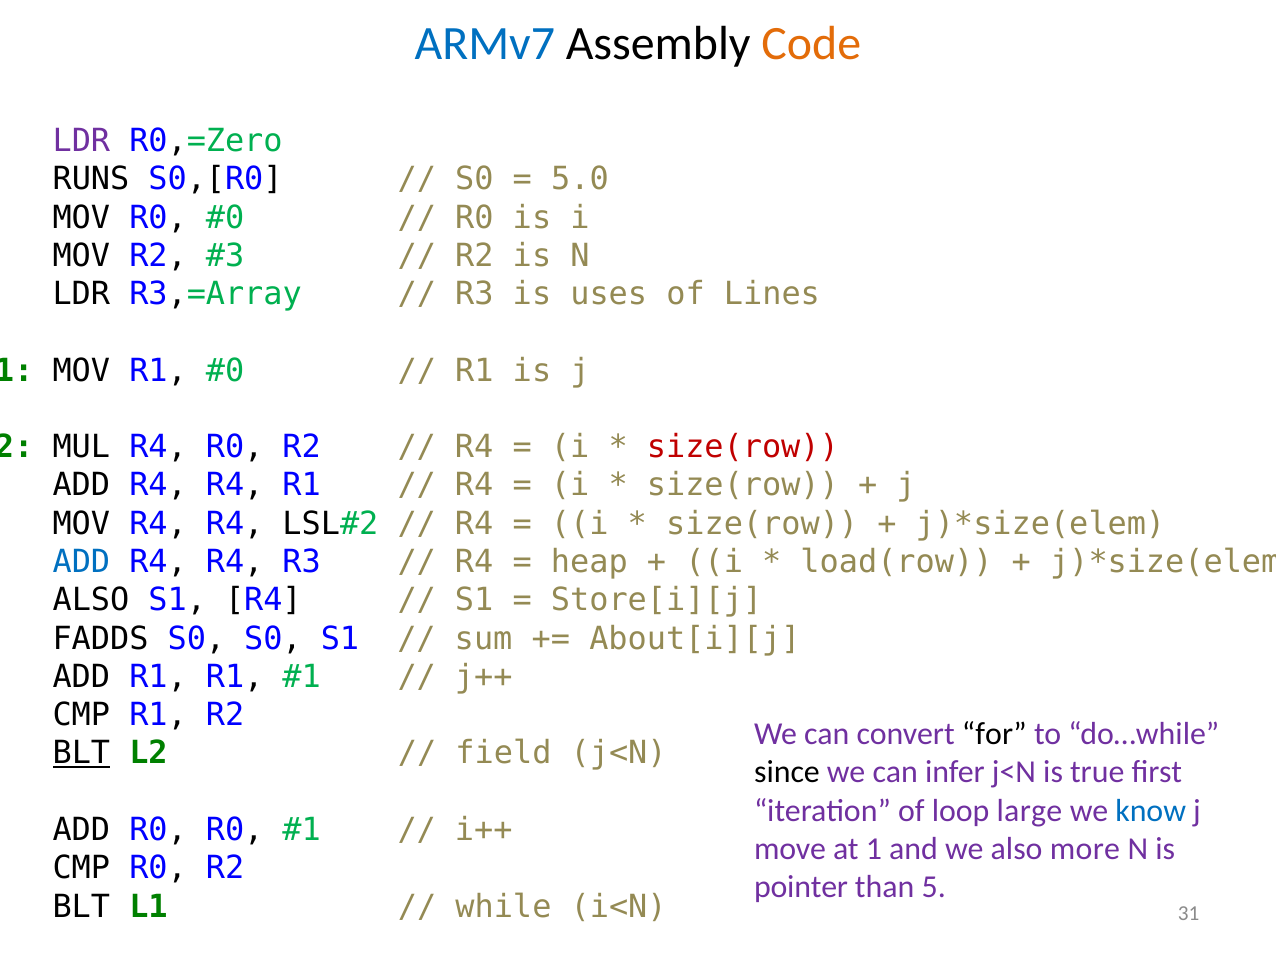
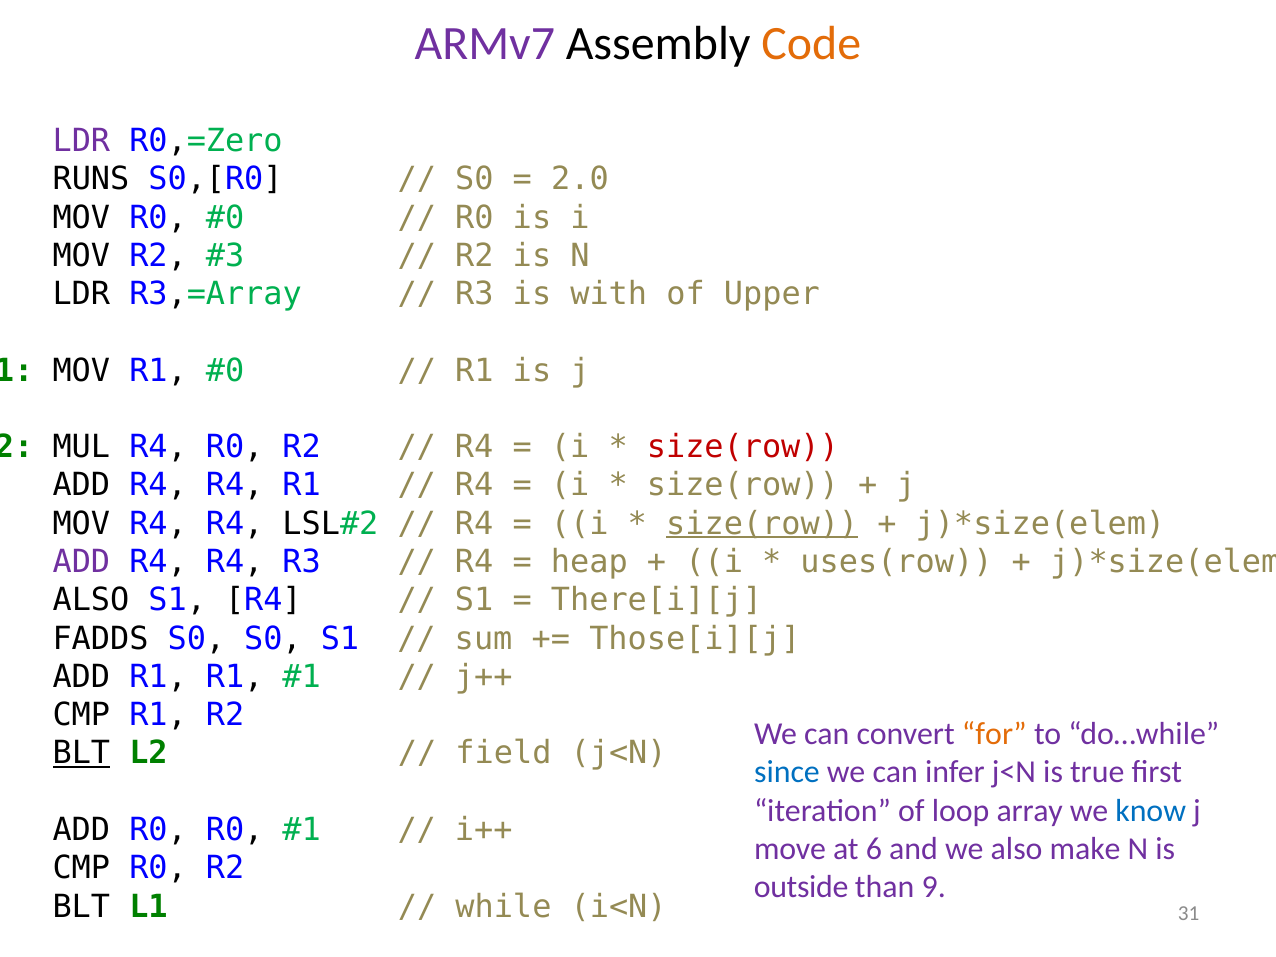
ARMv7 colour: blue -> purple
5.0: 5.0 -> 2.0
uses: uses -> with
Lines: Lines -> Upper
size(row at (762, 524) underline: none -> present
ADD at (81, 562) colour: blue -> purple
load(row: load(row -> uses(row
Store[i][j: Store[i][j -> There[i][j
About[i][j: About[i][j -> Those[i][j
for colour: black -> orange
since colour: black -> blue
large: large -> array
1: 1 -> 6
more: more -> make
pointer: pointer -> outside
5: 5 -> 9
